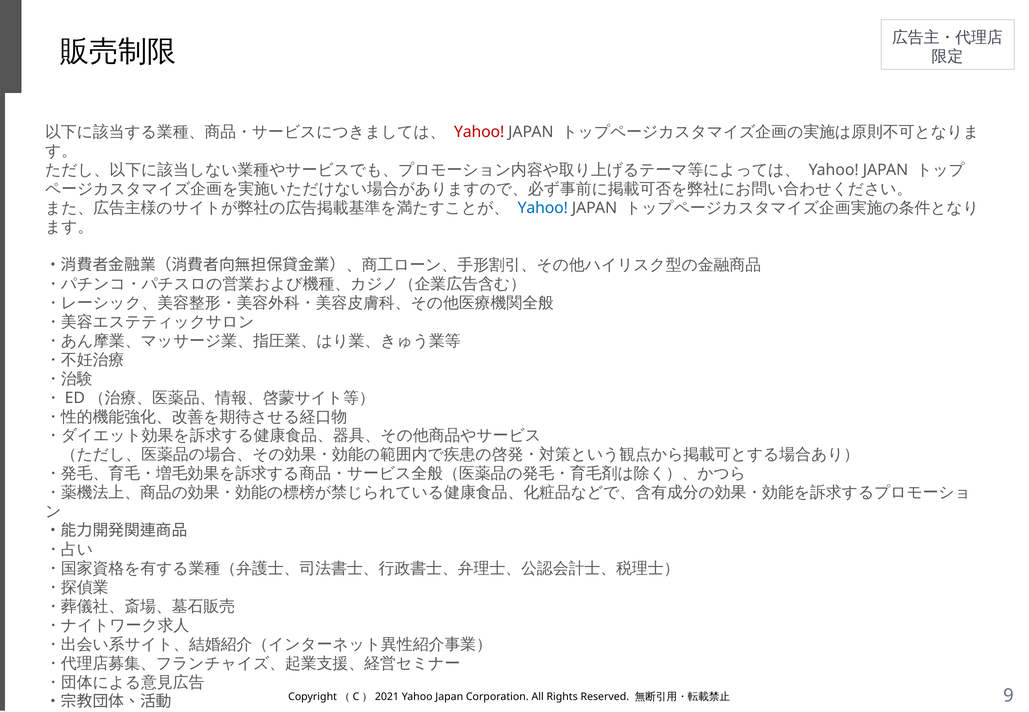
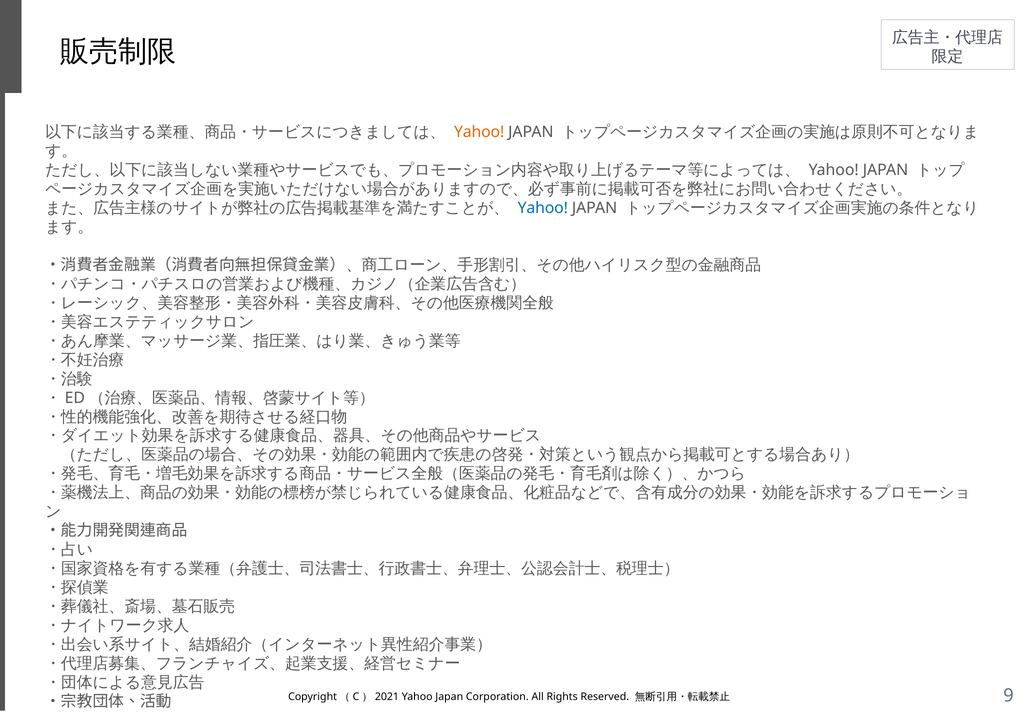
Yahoo at (479, 132) colour: red -> orange
